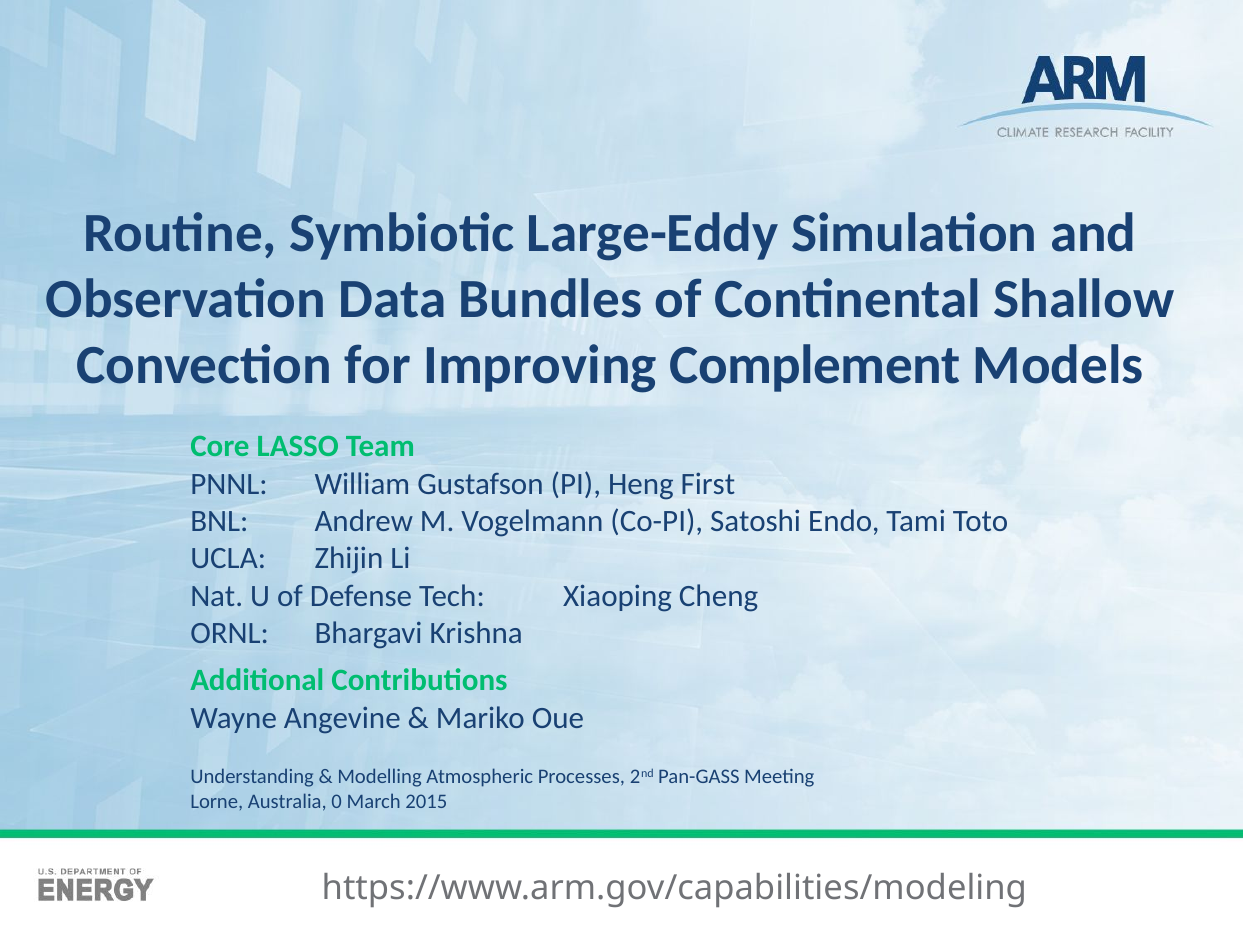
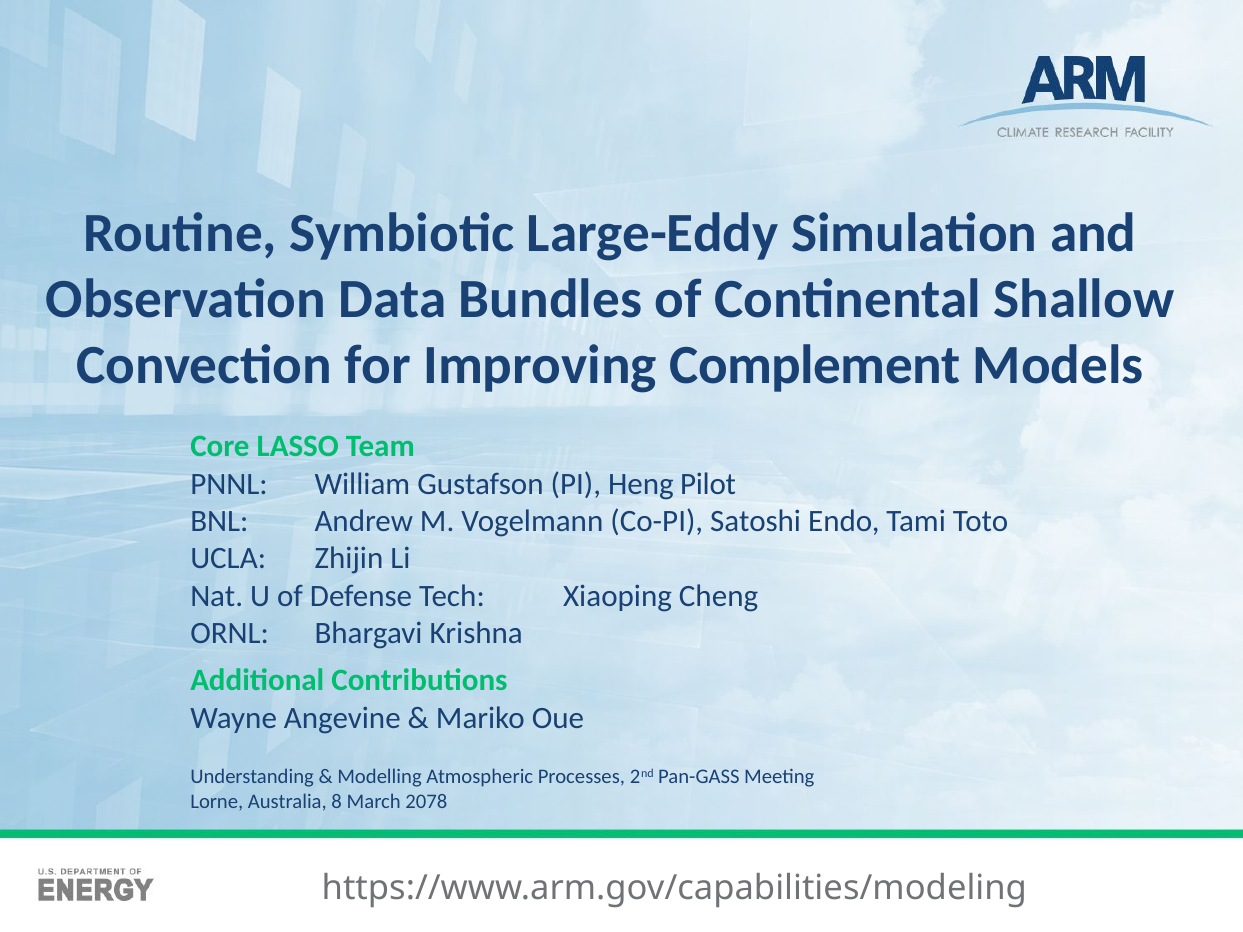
First: First -> Pilot
0: 0 -> 8
2015: 2015 -> 2078
